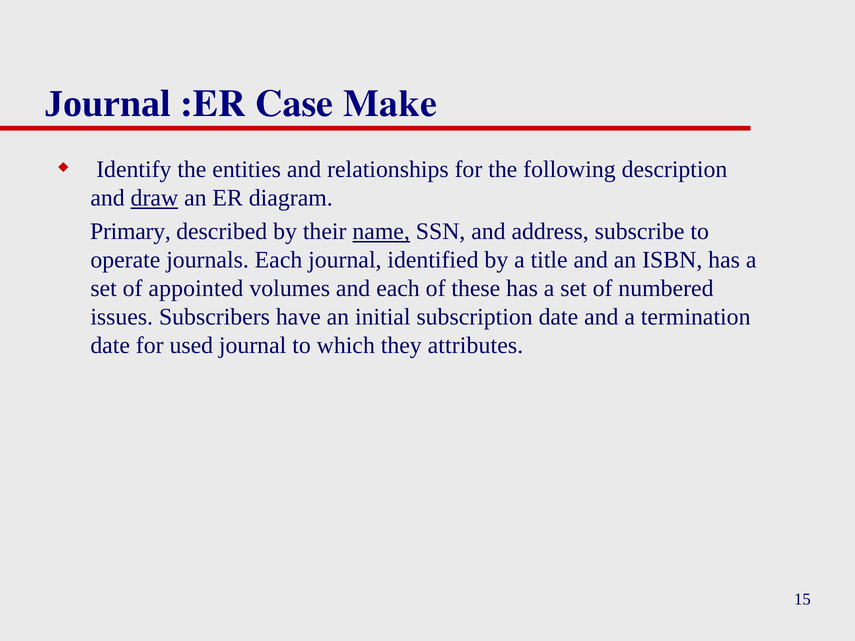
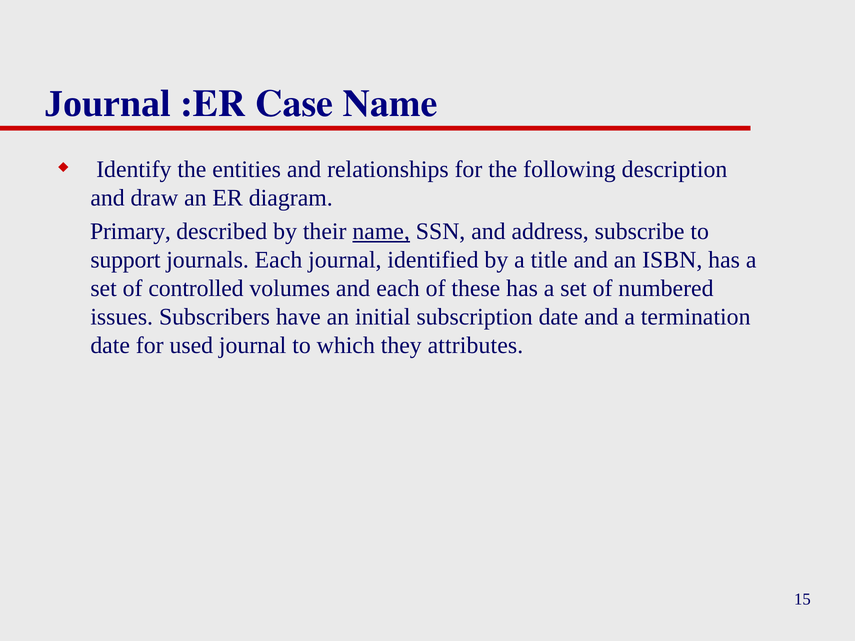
Case Make: Make -> Name
draw underline: present -> none
operate: operate -> support
appointed: appointed -> controlled
